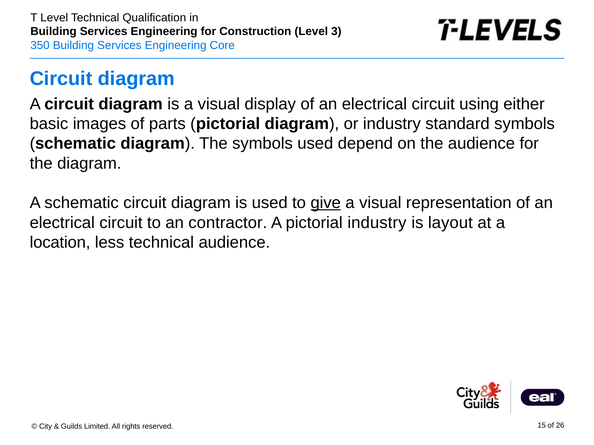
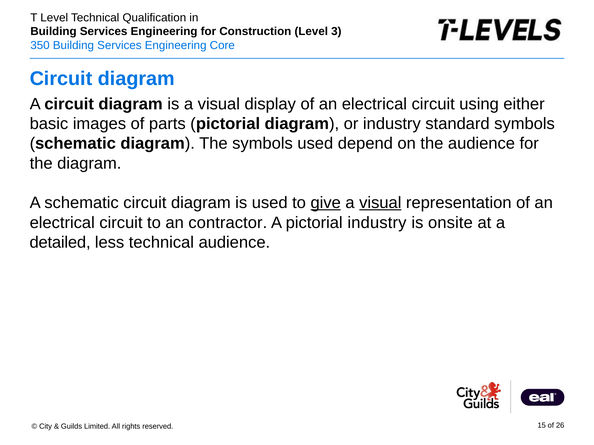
visual at (380, 203) underline: none -> present
layout: layout -> onsite
location: location -> detailed
